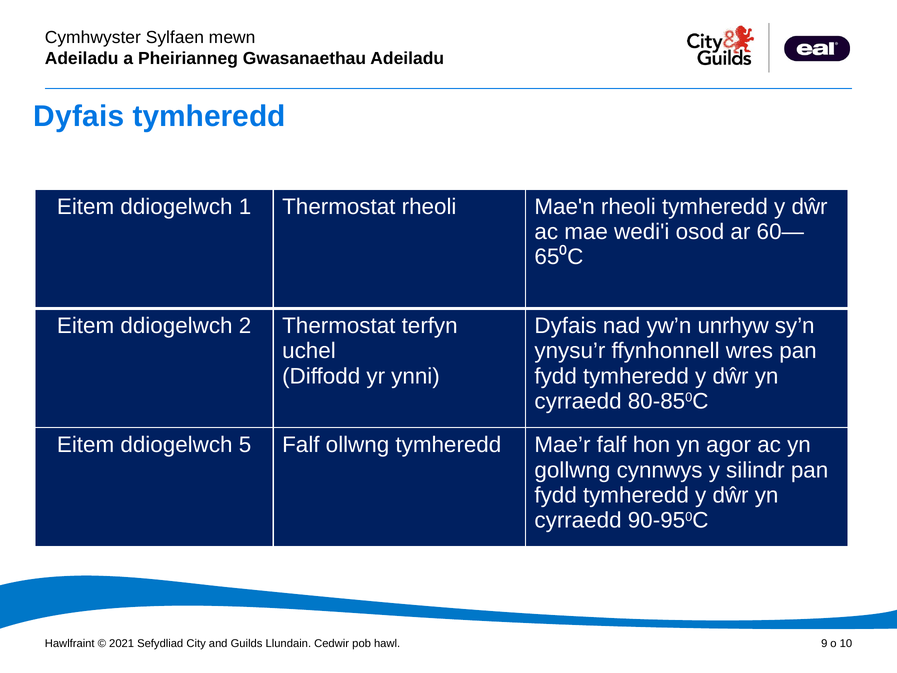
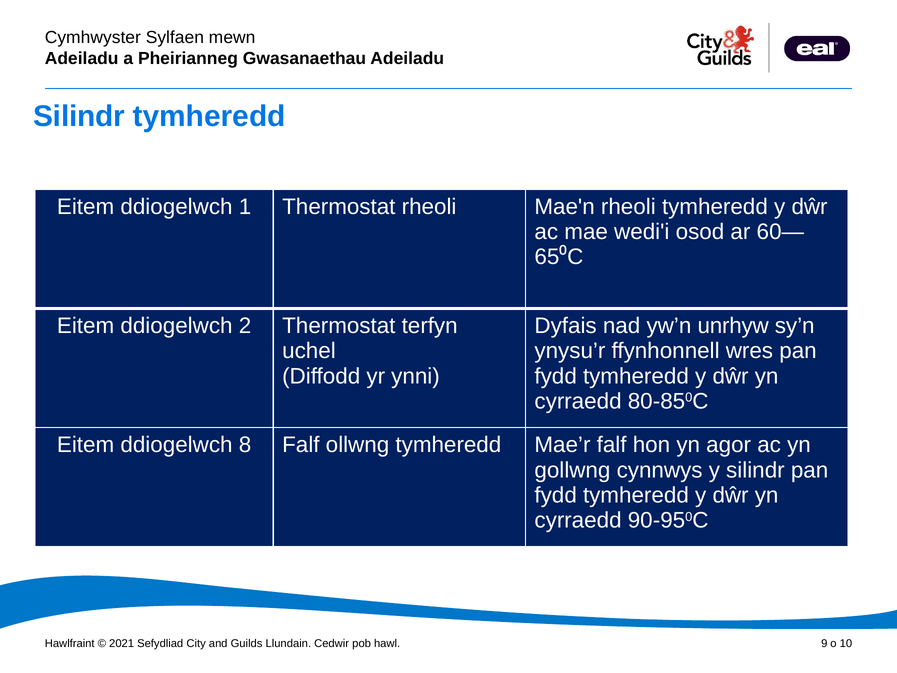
Dyfais at (79, 116): Dyfais -> Silindr
5: 5 -> 8
